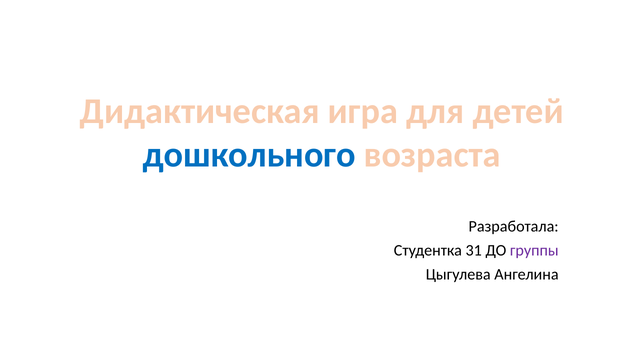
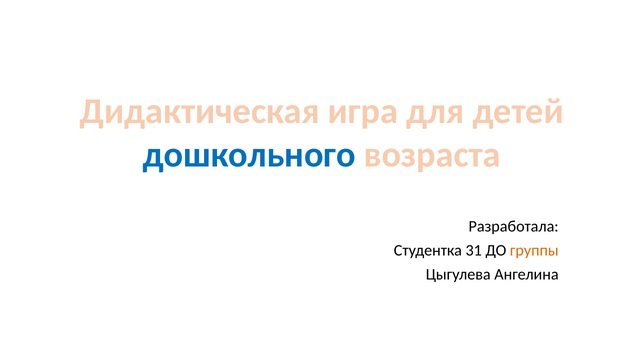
группы colour: purple -> orange
